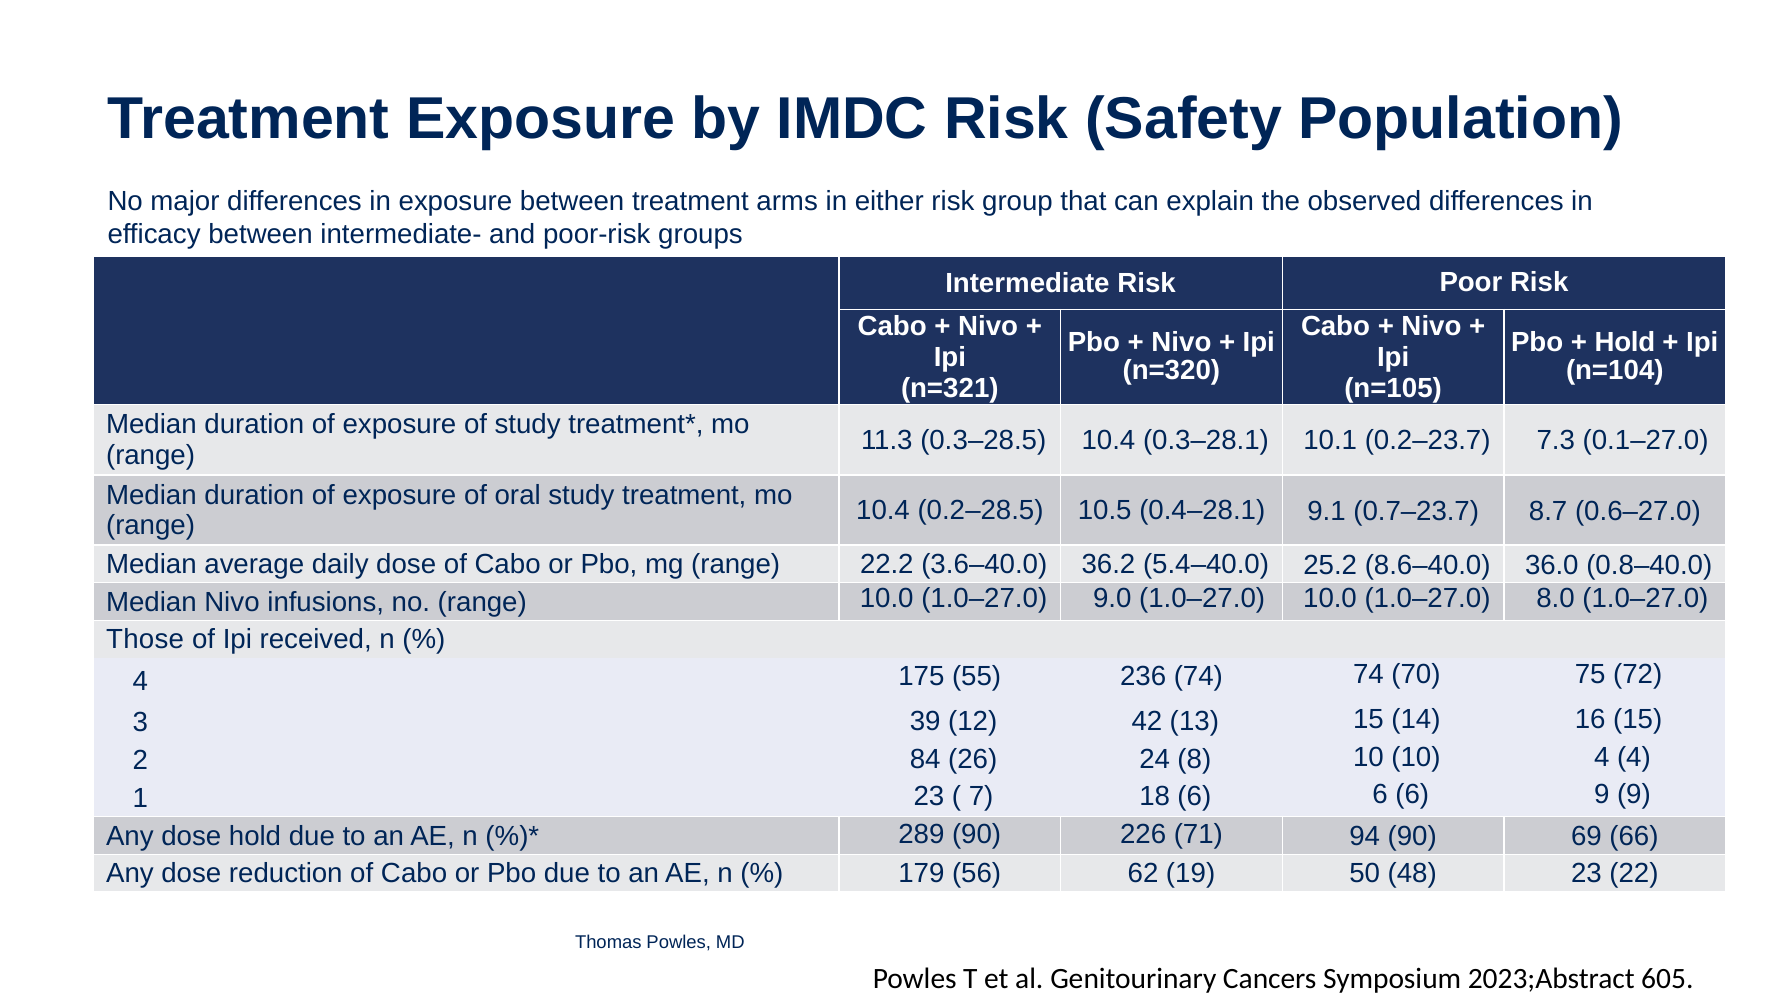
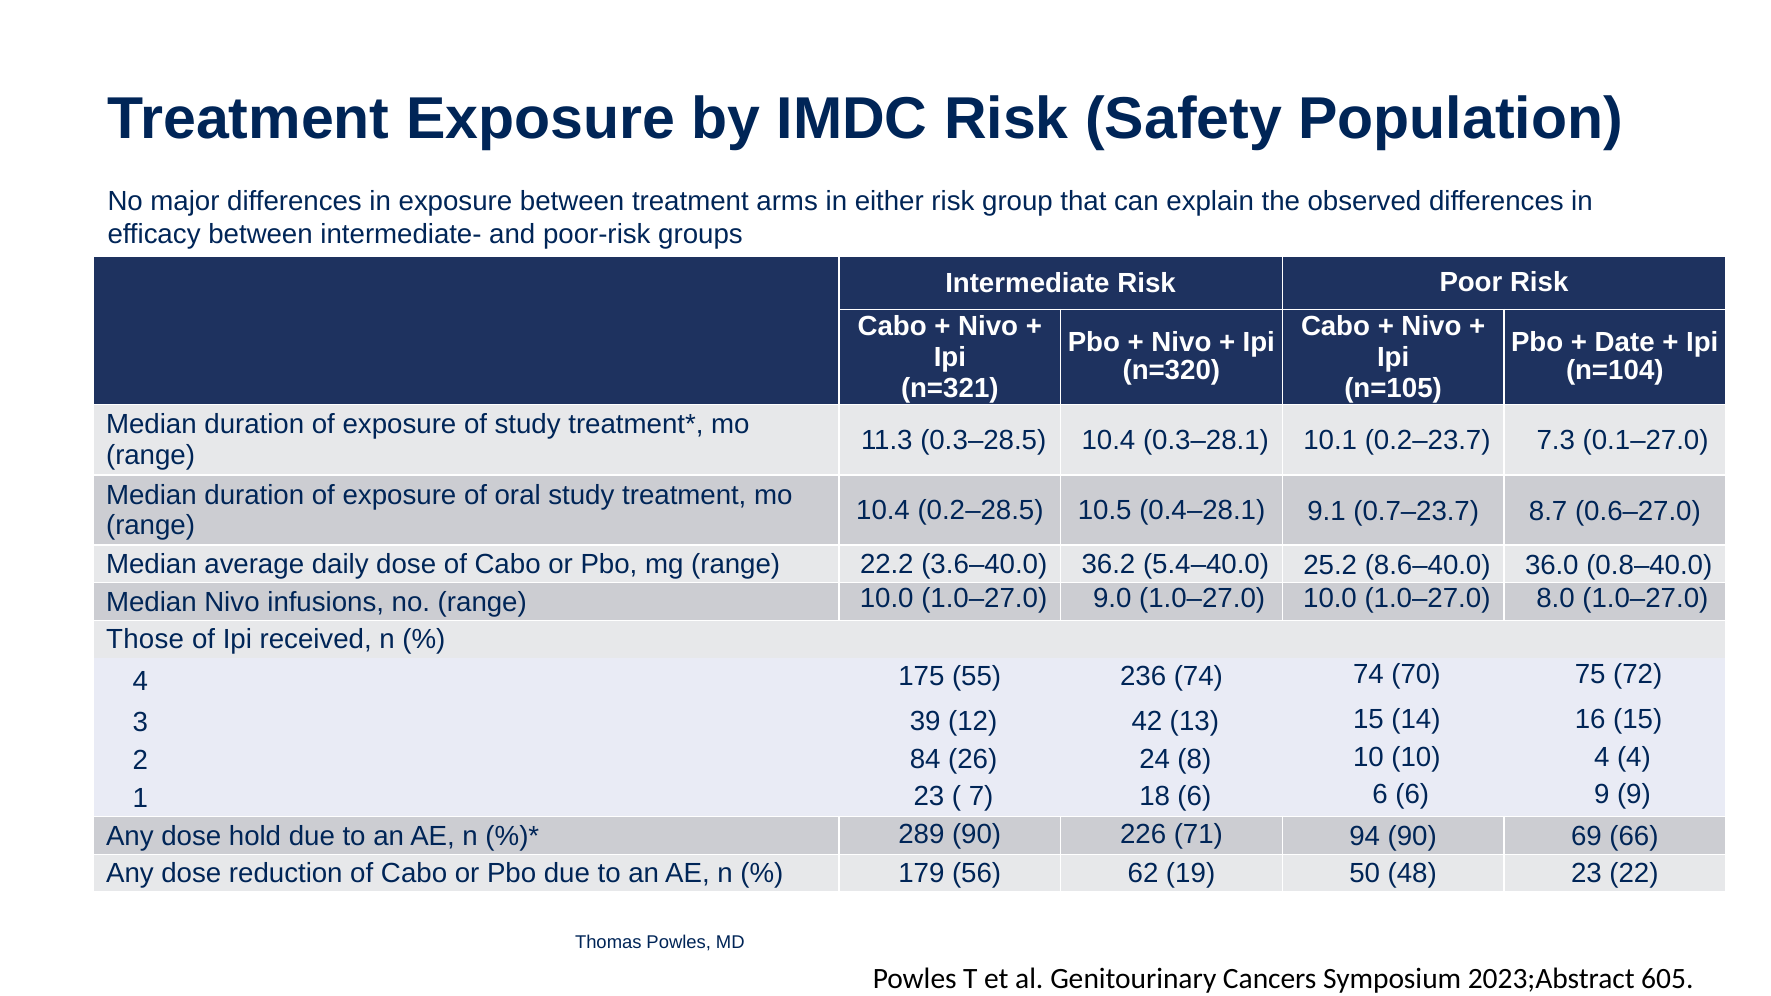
Hold at (1625, 342): Hold -> Date
